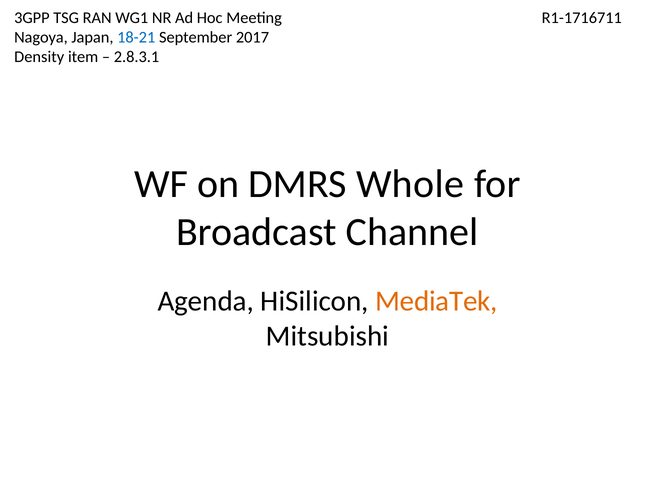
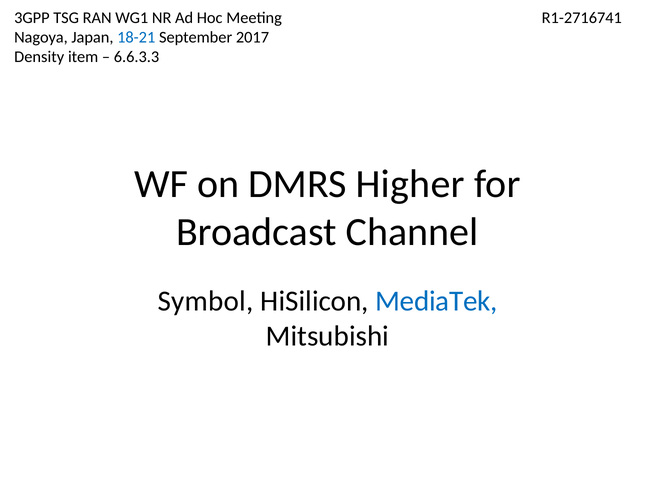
R1-1716711: R1-1716711 -> R1-2716741
2.8.3.1: 2.8.3.1 -> 6.6.3.3
Whole: Whole -> Higher
Agenda: Agenda -> Symbol
MediaTek colour: orange -> blue
